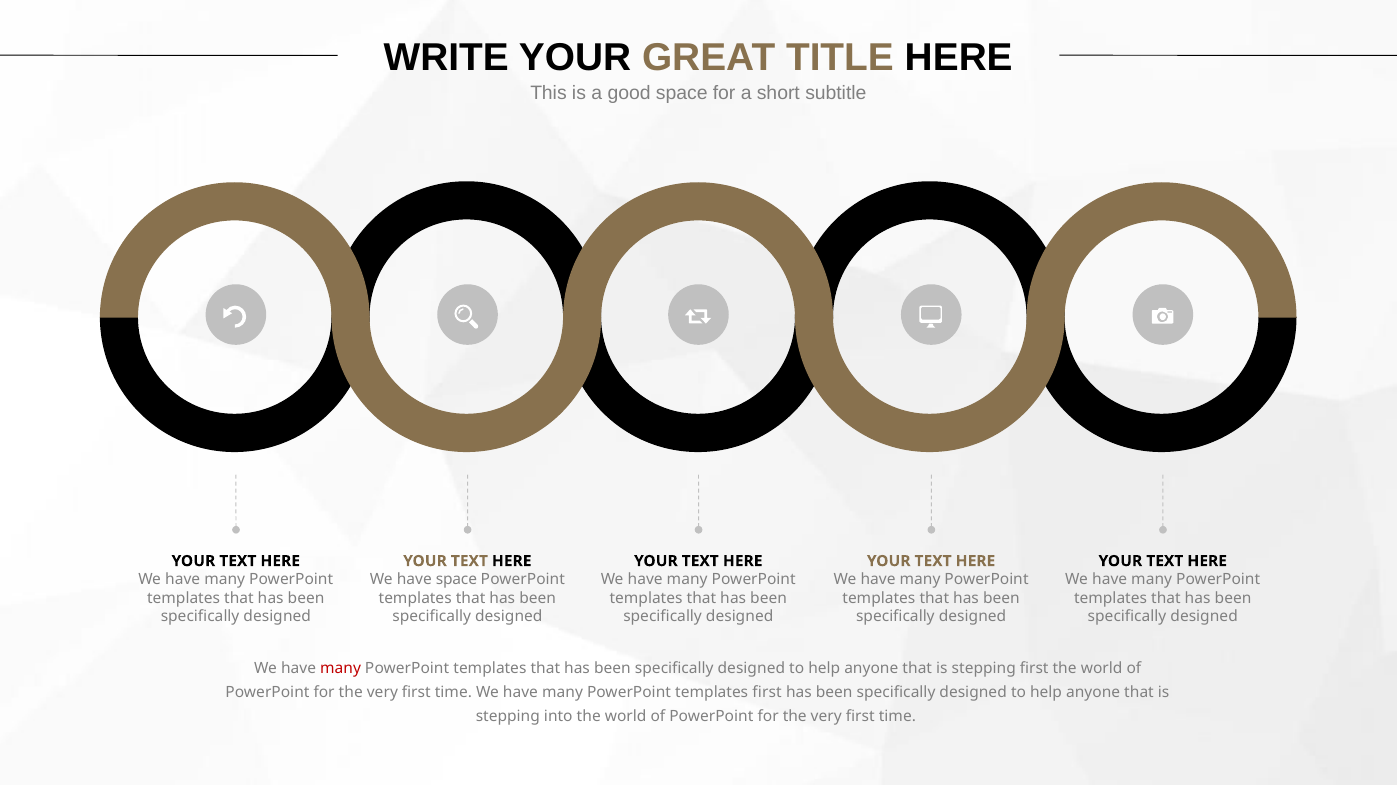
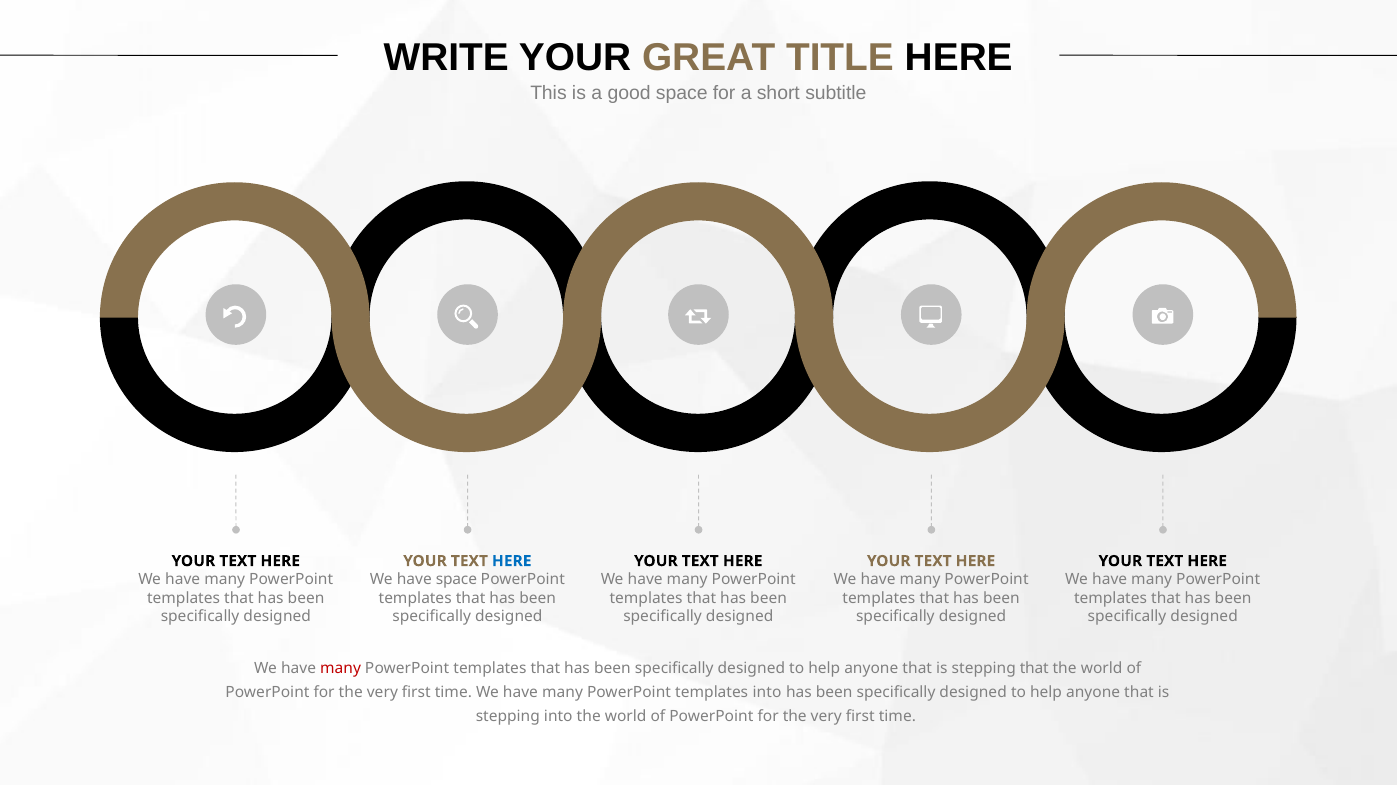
HERE at (512, 561) colour: black -> blue
stepping first: first -> that
templates first: first -> into
